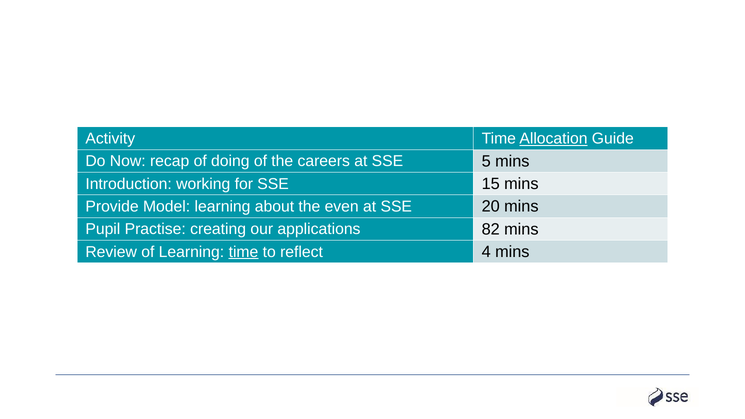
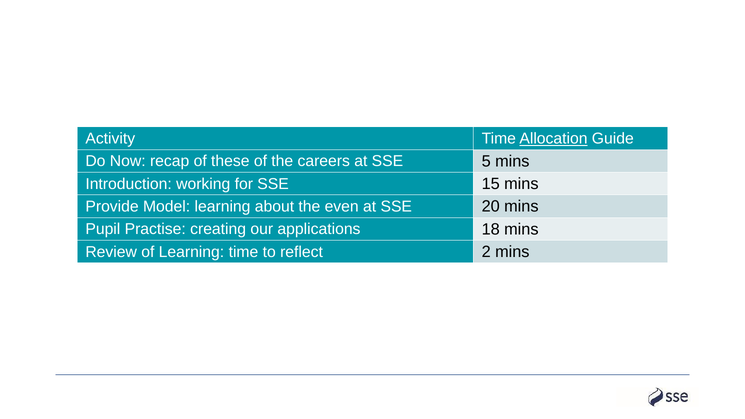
doing: doing -> these
82: 82 -> 18
time at (244, 252) underline: present -> none
4: 4 -> 2
